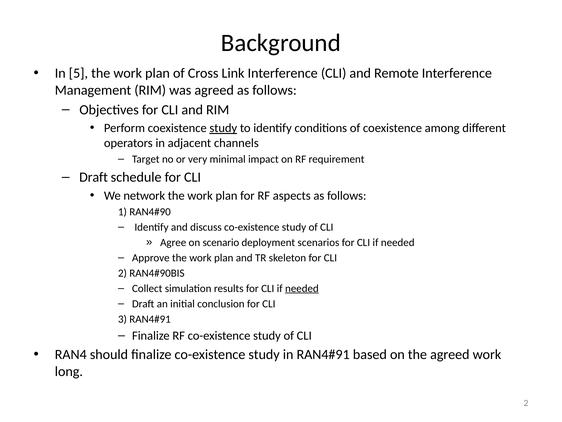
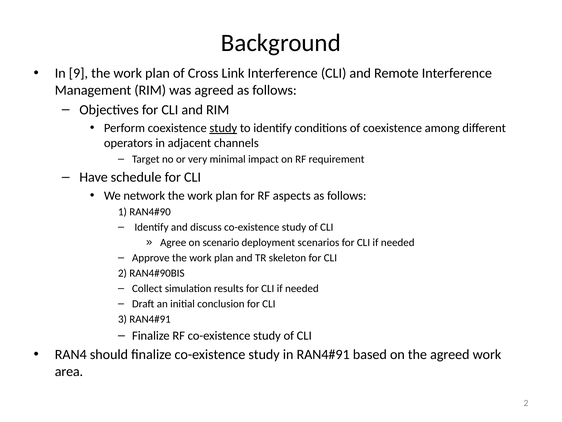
5: 5 -> 9
Draft at (94, 177): Draft -> Have
needed at (302, 288) underline: present -> none
long: long -> area
